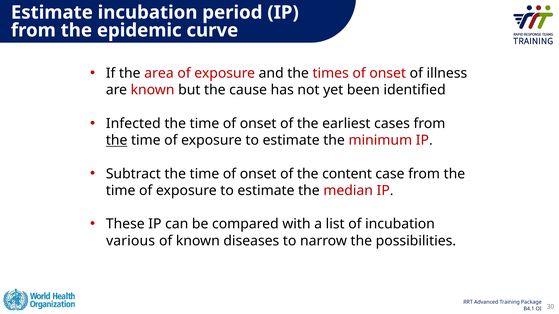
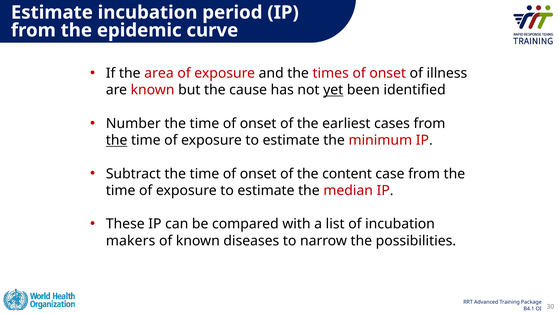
yet underline: none -> present
Infected: Infected -> Number
various: various -> makers
